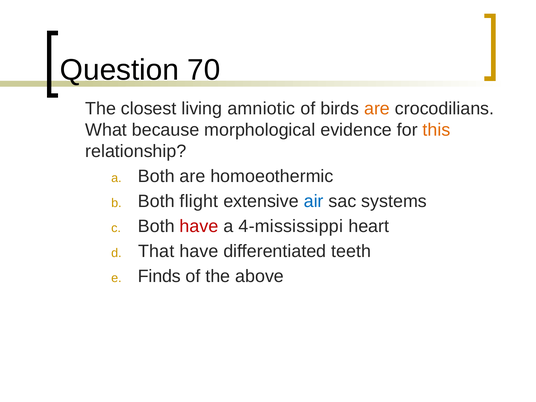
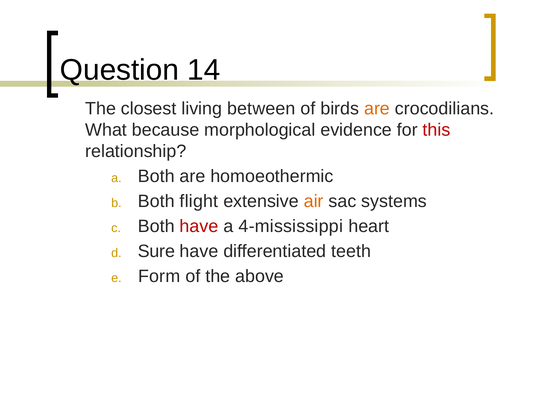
70: 70 -> 14
amniotic: amniotic -> between
this colour: orange -> red
air colour: blue -> orange
That: That -> Sure
Finds: Finds -> Form
